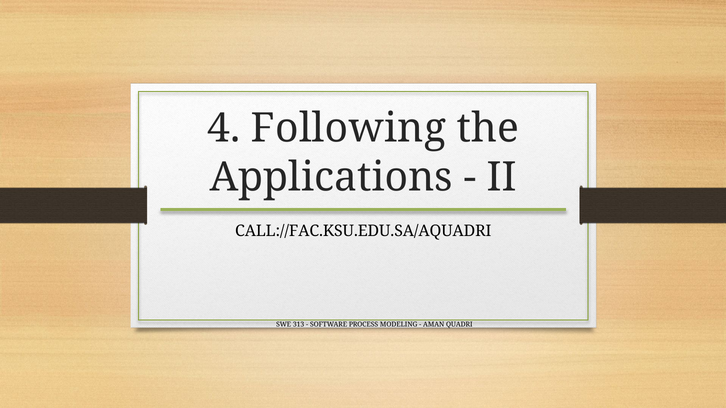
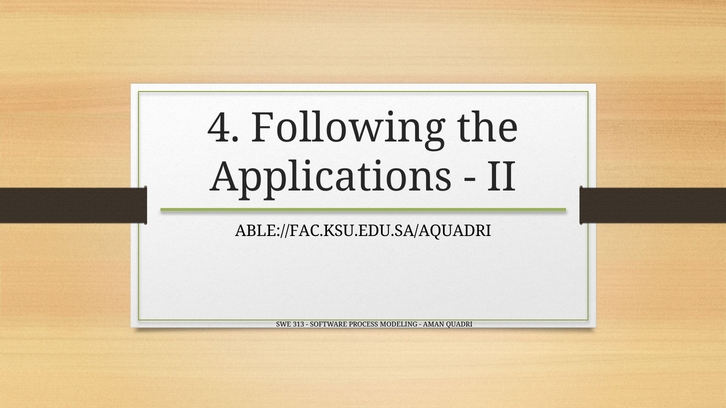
CALL://FAC.KSU.EDU.SA/AQUADRI: CALL://FAC.KSU.EDU.SA/AQUADRI -> ABLE://FAC.KSU.EDU.SA/AQUADRI
